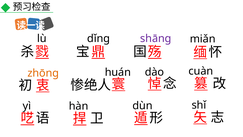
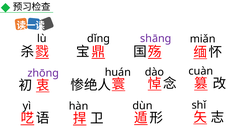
zhōng colour: orange -> purple
